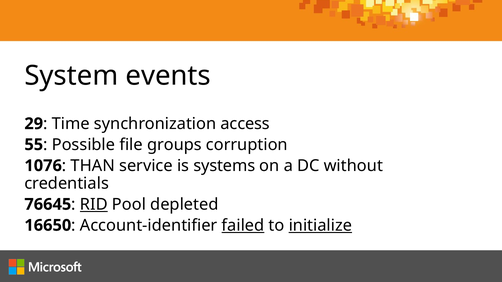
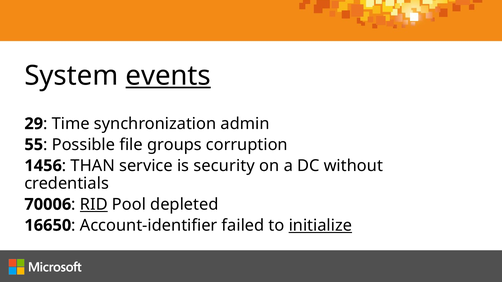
events underline: none -> present
access: access -> admin
1076: 1076 -> 1456
systems: systems -> security
76645: 76645 -> 70006
failed underline: present -> none
